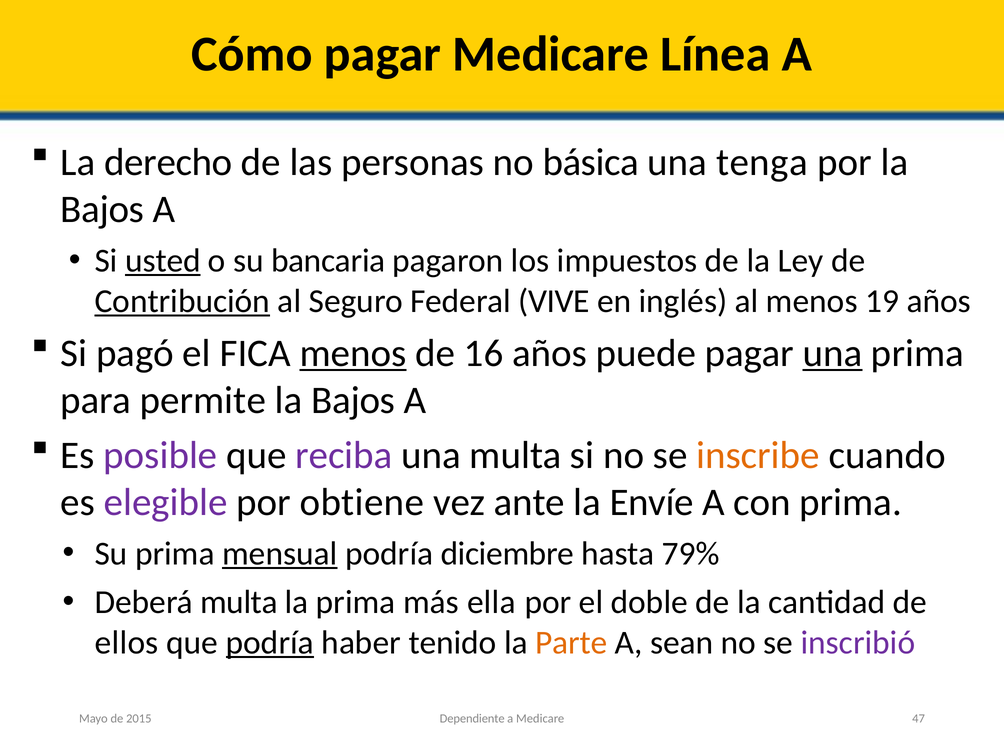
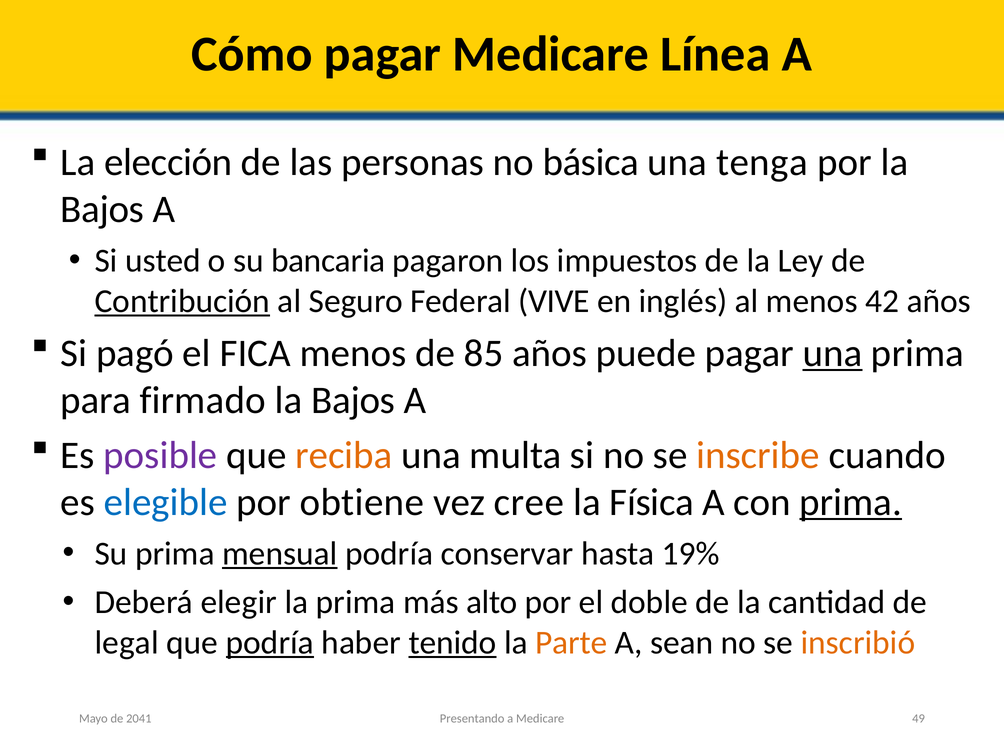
derecho: derecho -> elección
usted underline: present -> none
19: 19 -> 42
menos at (353, 353) underline: present -> none
16: 16 -> 85
permite: permite -> firmado
reciba colour: purple -> orange
elegible colour: purple -> blue
ante: ante -> cree
Envíe: Envíe -> Física
prima at (851, 502) underline: none -> present
diciembre: diciembre -> conservar
79%: 79% -> 19%
Deberá multa: multa -> elegir
ella: ella -> alto
ellos: ellos -> legal
tenido underline: none -> present
inscribió colour: purple -> orange
Dependiente: Dependiente -> Presentando
47: 47 -> 49
2015: 2015 -> 2041
